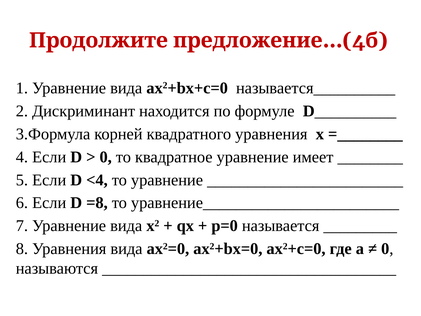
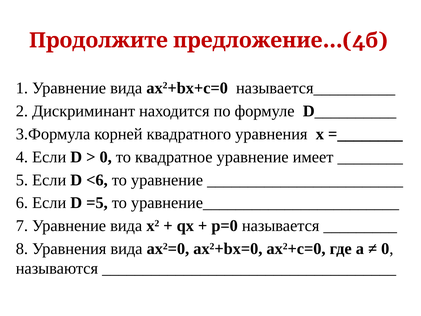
<4: <4 -> <6
=8: =8 -> =5
